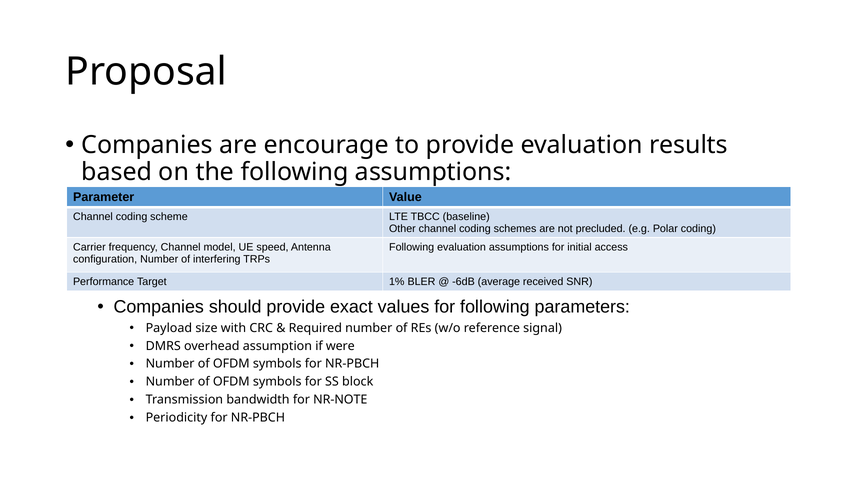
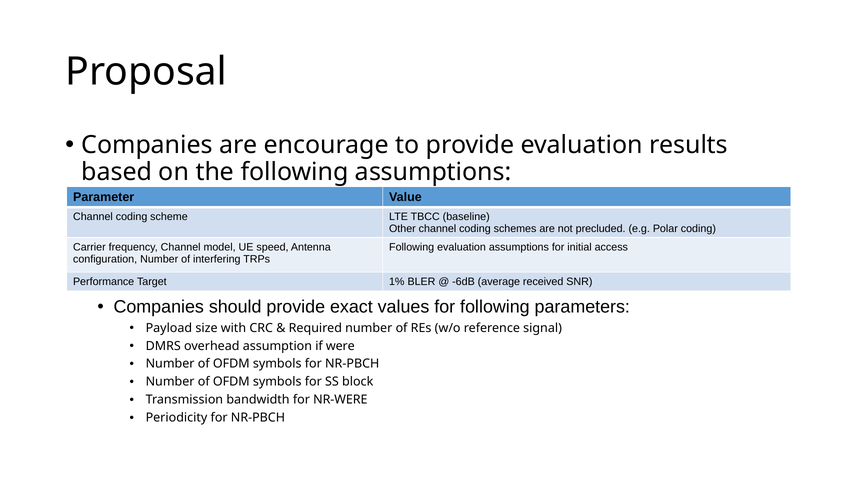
NR-NOTE: NR-NOTE -> NR-WERE
